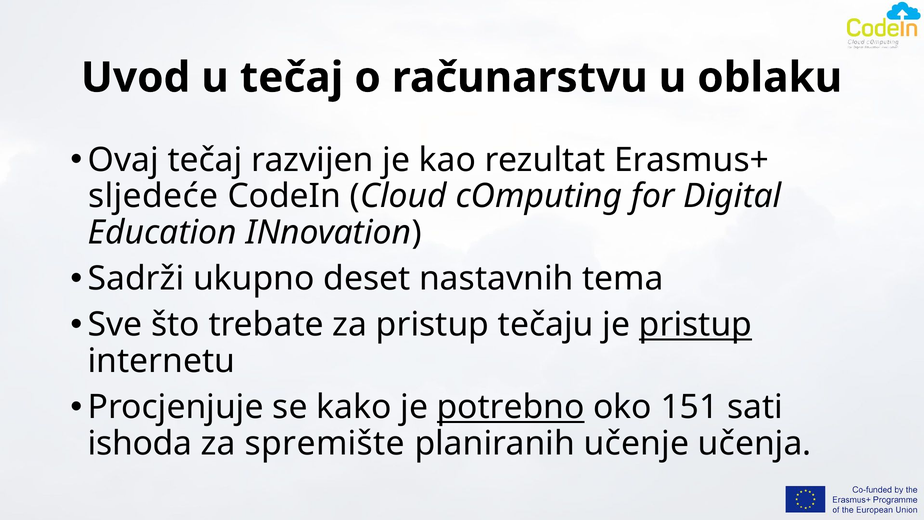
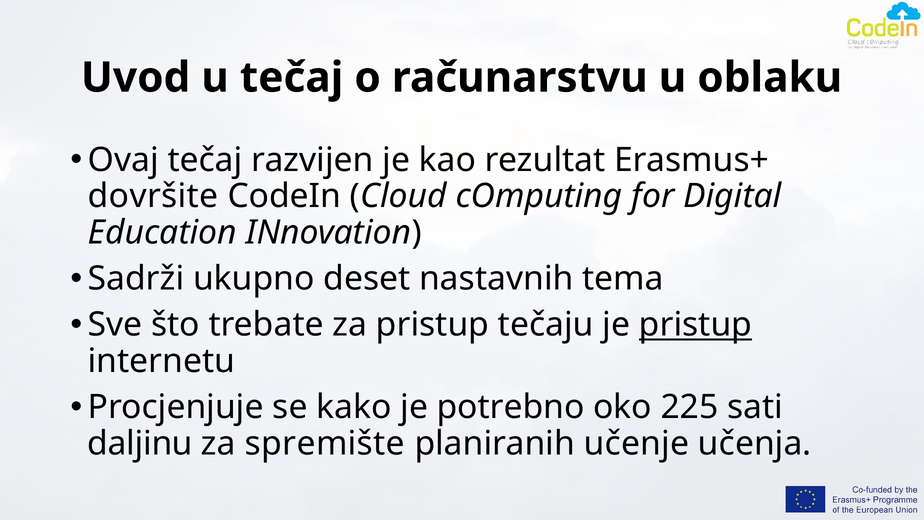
sljedeće: sljedeće -> dovršite
potrebno underline: present -> none
151: 151 -> 225
ishoda: ishoda -> daljinu
